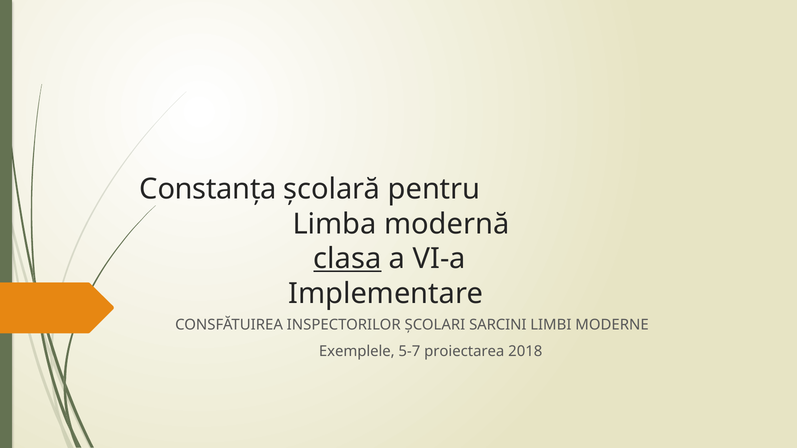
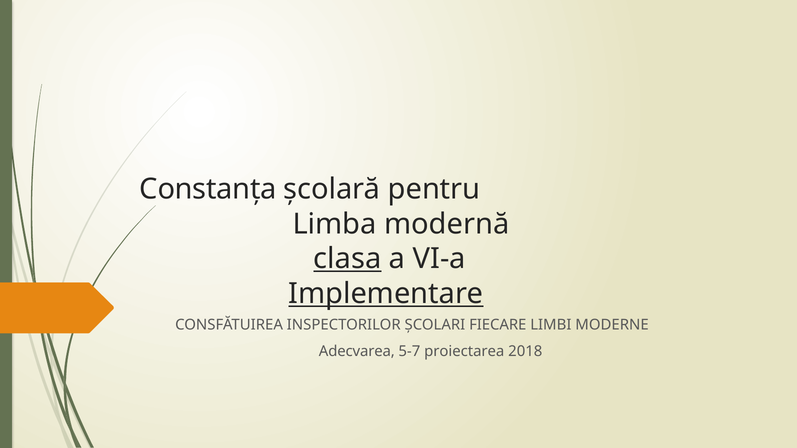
Implementare underline: none -> present
SARCINI: SARCINI -> FIECARE
Exemplele: Exemplele -> Adecvarea
